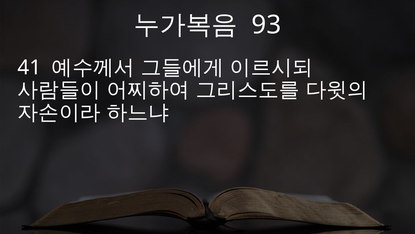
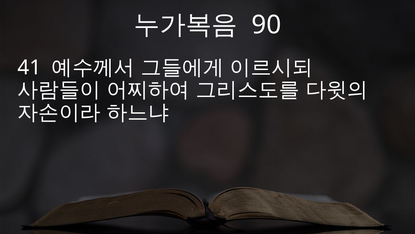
93: 93 -> 90
